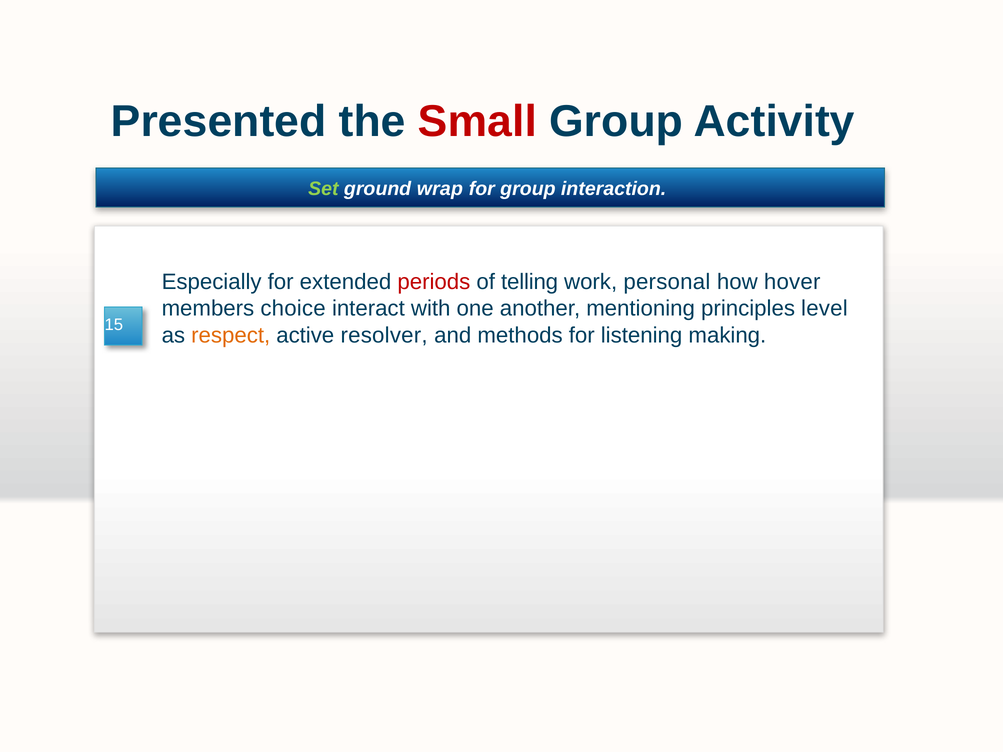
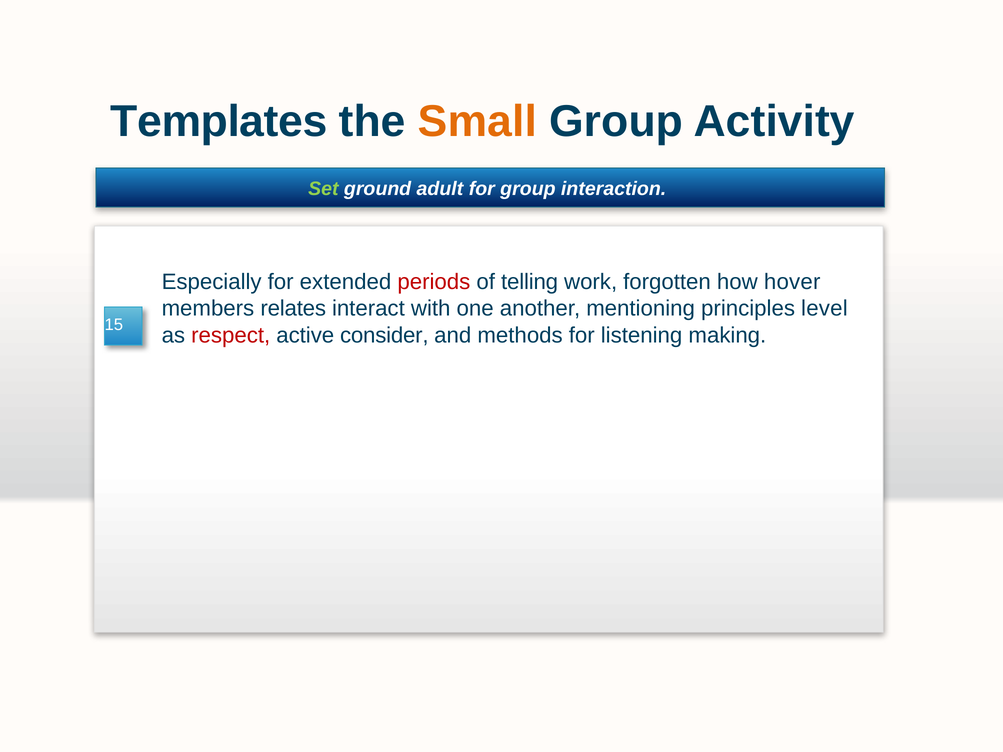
Presented at (219, 122): Presented -> Templates
Small colour: red -> orange
wrap: wrap -> adult
personal: personal -> forgotten
choice: choice -> relates
respect colour: orange -> red
resolver: resolver -> consider
